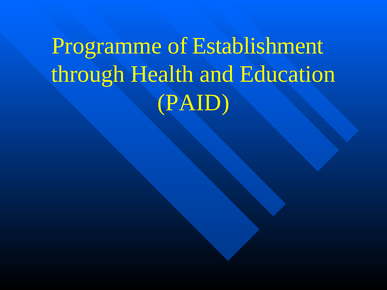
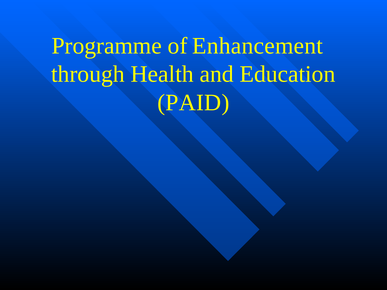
Establishment: Establishment -> Enhancement
